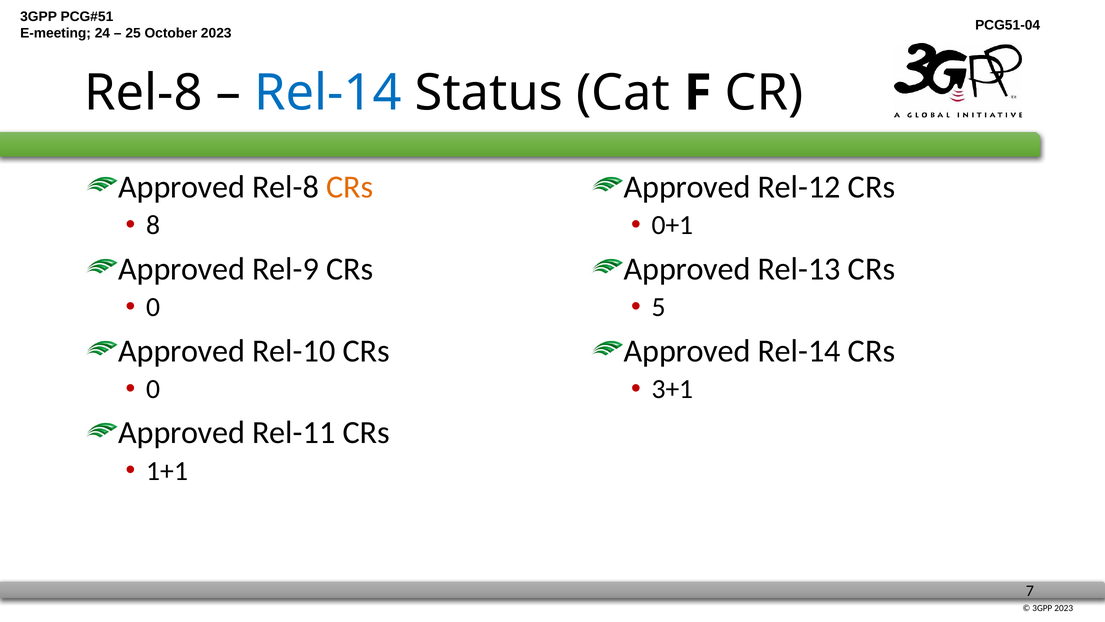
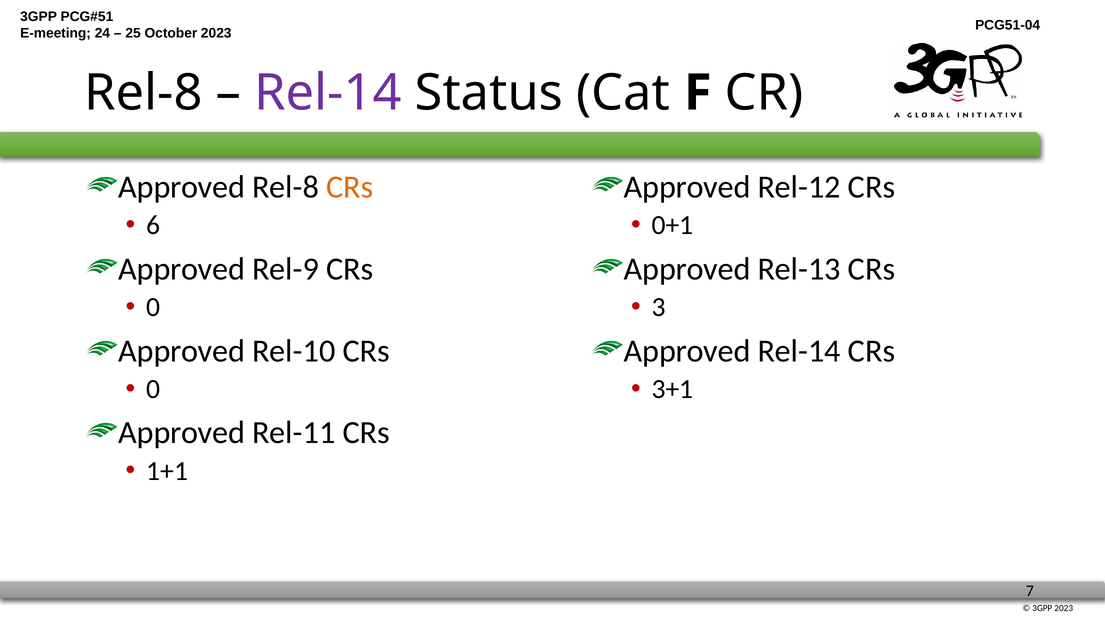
Rel-14 at (328, 93) colour: blue -> purple
8: 8 -> 6
5: 5 -> 3
